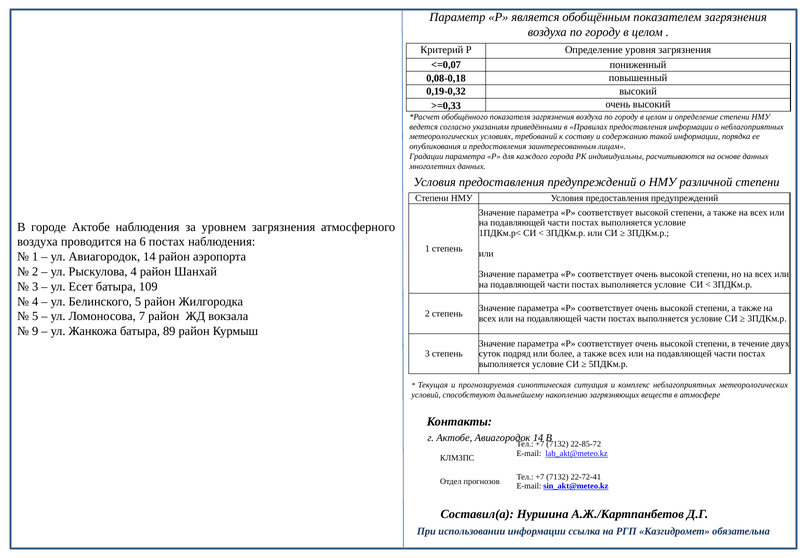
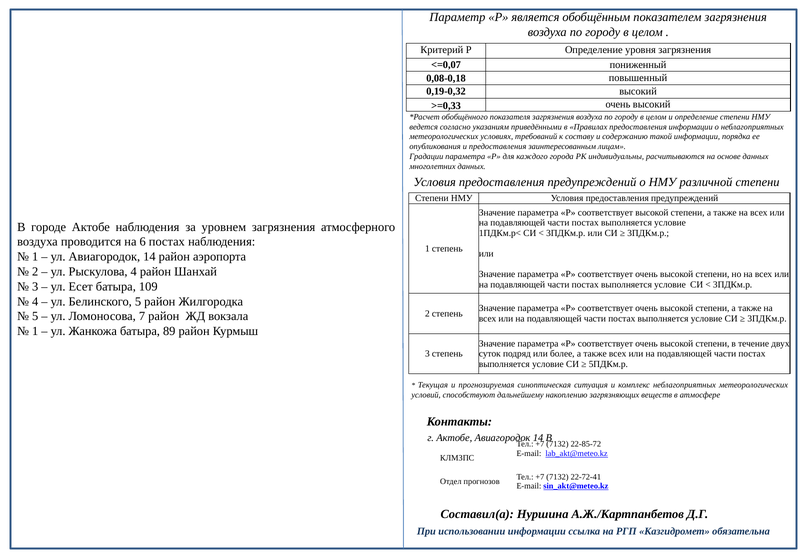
9 at (35, 332): 9 -> 1
